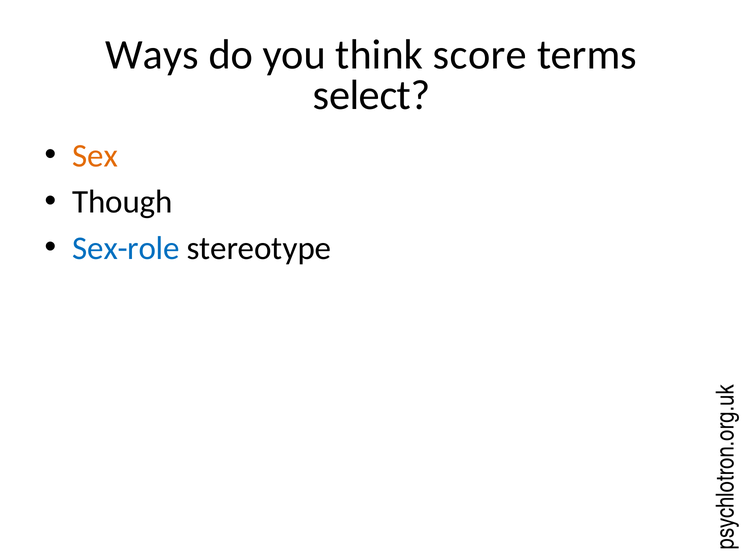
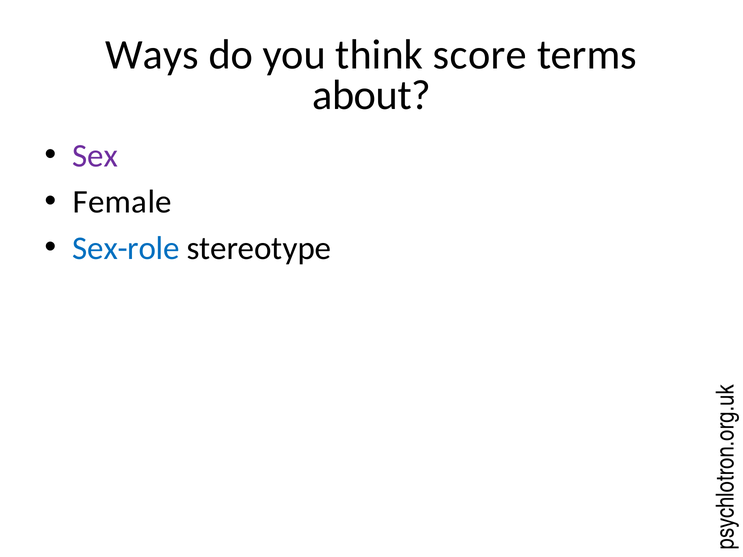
select: select -> about
Sex colour: orange -> purple
Though: Though -> Female
